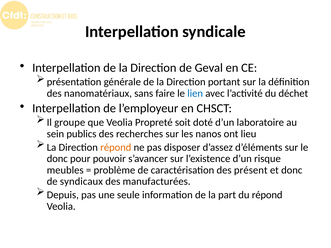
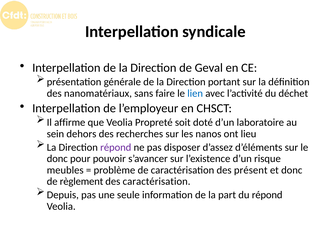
groupe: groupe -> affirme
publics: publics -> dehors
répond at (116, 147) colour: orange -> purple
syndicaux: syndicaux -> règlement
des manufacturées: manufacturées -> caractérisation
